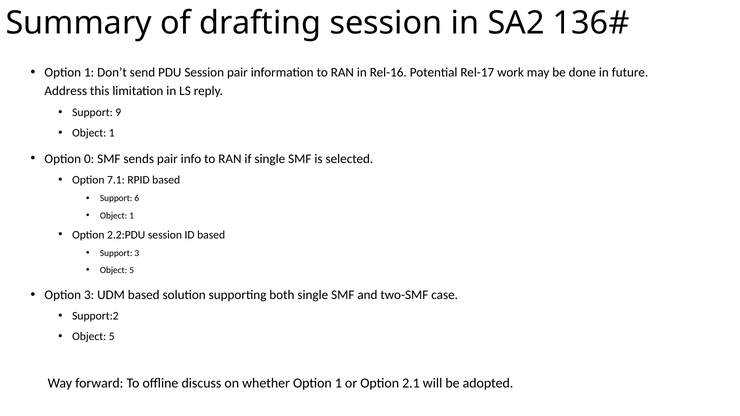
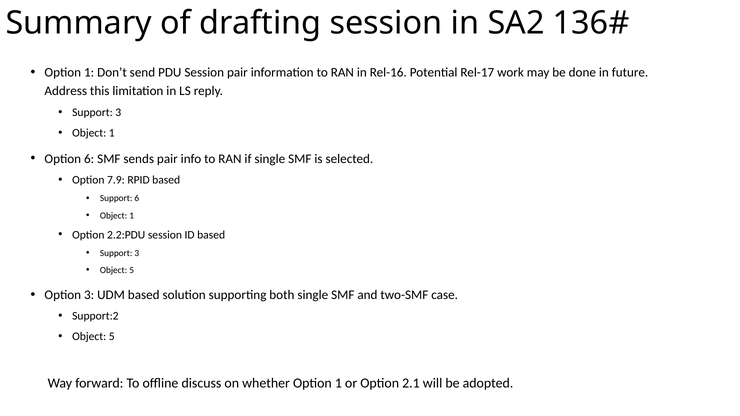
9 at (118, 113): 9 -> 3
Option 0: 0 -> 6
7.1: 7.1 -> 7.9
